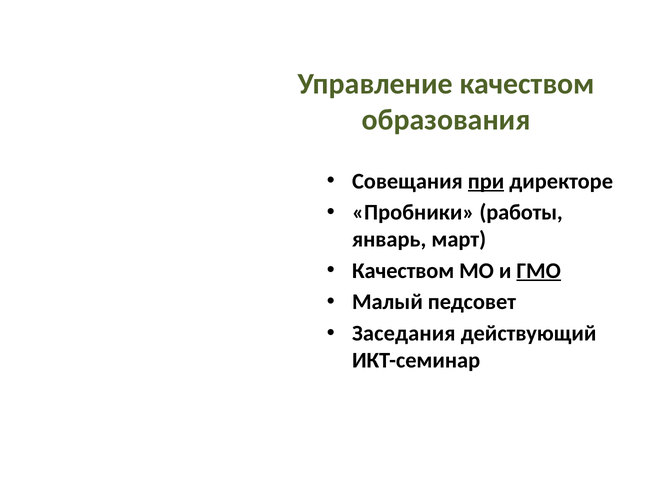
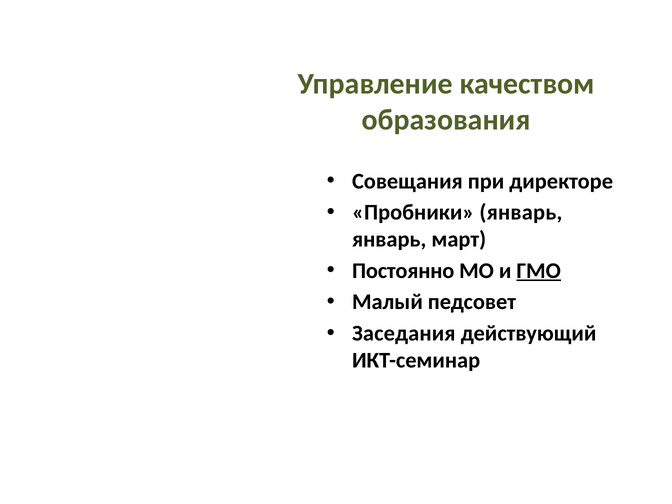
при underline: present -> none
Пробники работы: работы -> январь
Качеством at (403, 271): Качеством -> Постоянно
